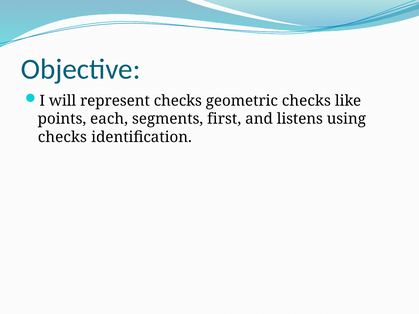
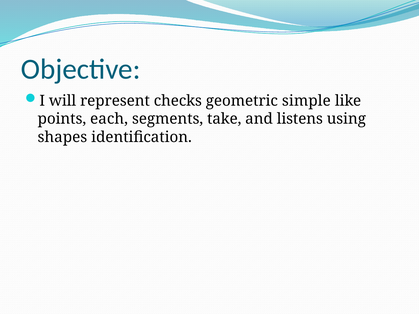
geometric checks: checks -> simple
first: first -> take
checks at (62, 137): checks -> shapes
